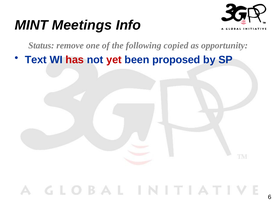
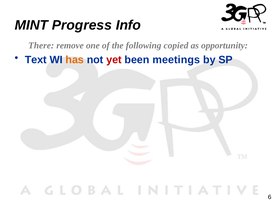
Meetings: Meetings -> Progress
Status: Status -> There
has colour: red -> orange
proposed: proposed -> meetings
